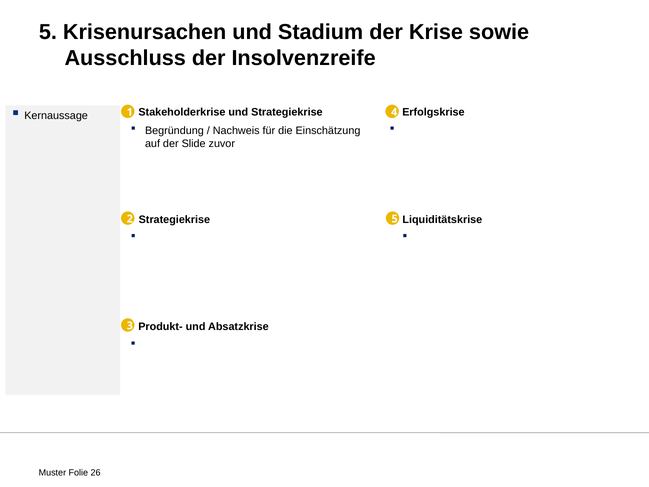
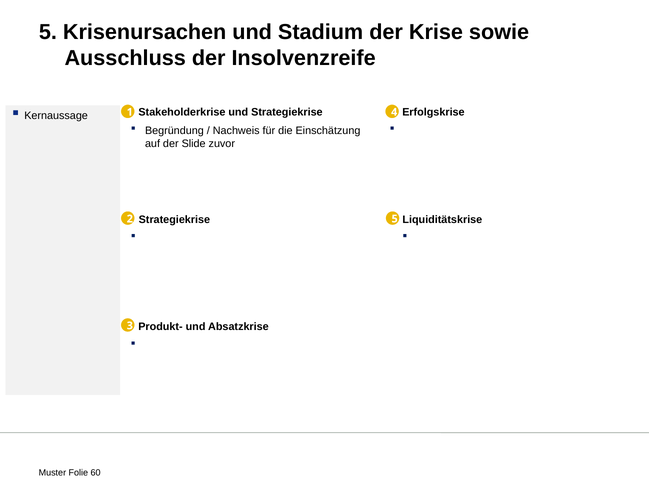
26: 26 -> 60
